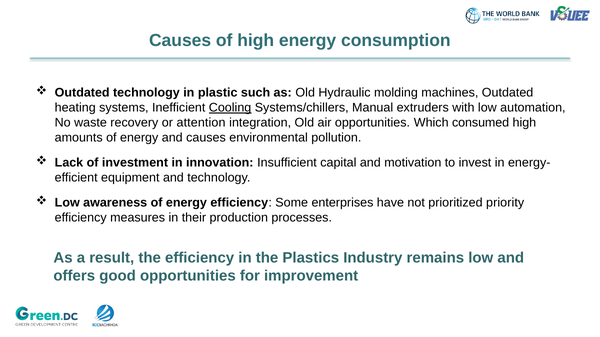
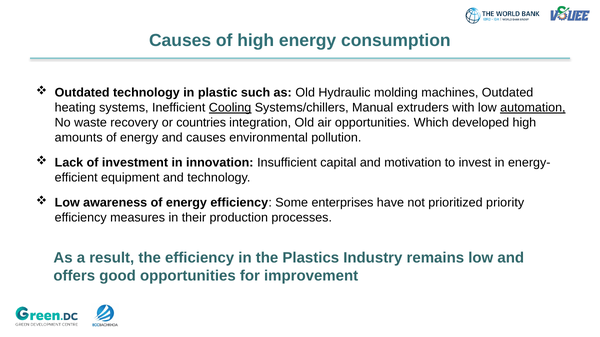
automation underline: none -> present
attention: attention -> countries
consumed: consumed -> developed
